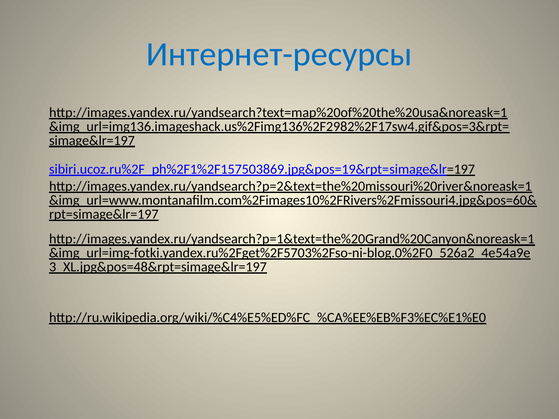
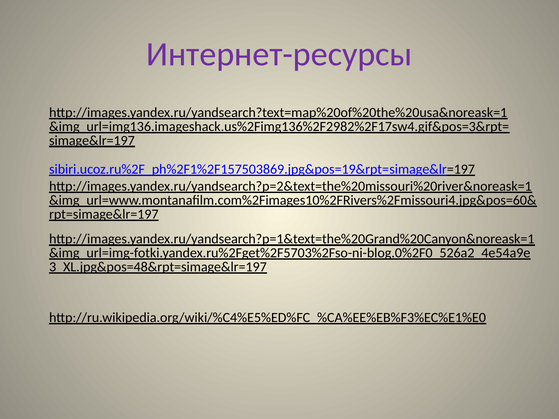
Интернет-ресурсы colour: blue -> purple
